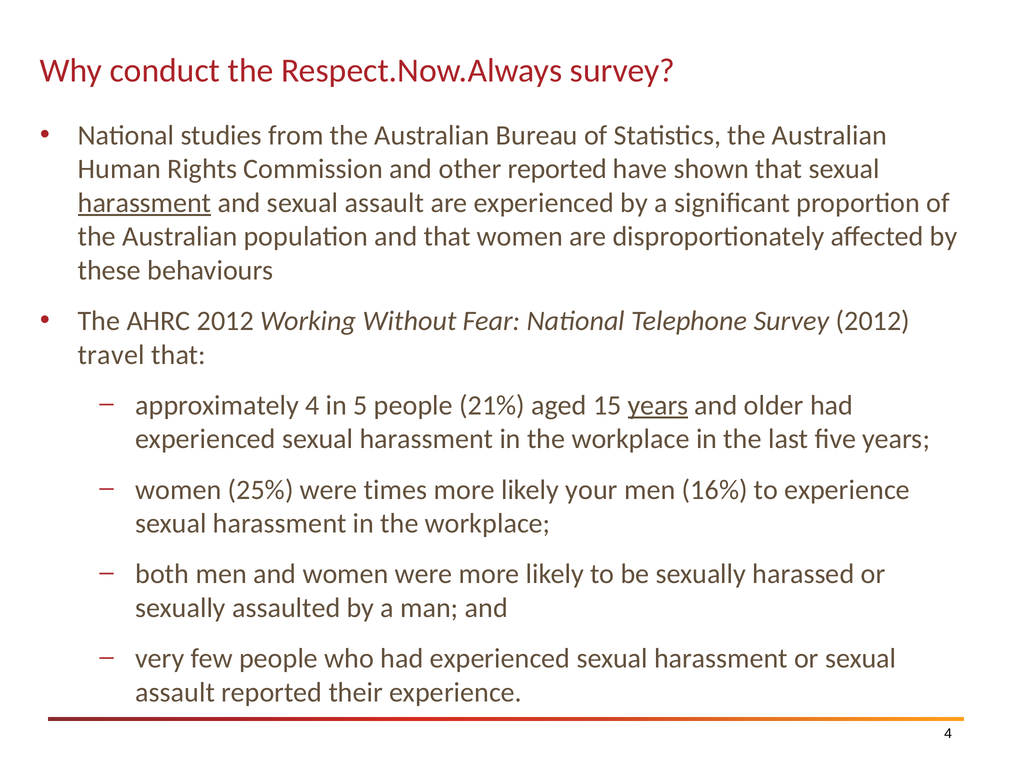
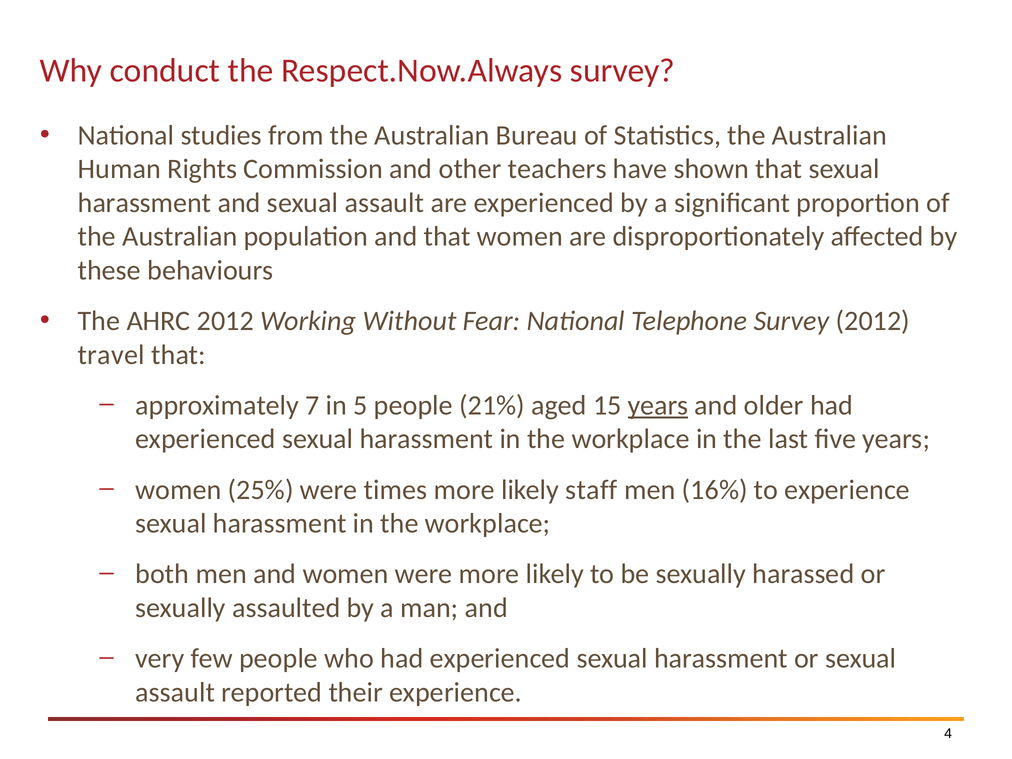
other reported: reported -> teachers
harassment at (145, 203) underline: present -> none
approximately 4: 4 -> 7
your: your -> staff
